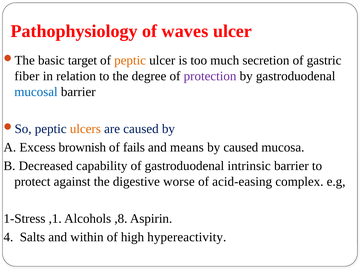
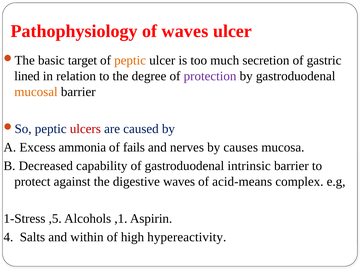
fiber: fiber -> lined
mucosal colour: blue -> orange
ulcers colour: orange -> red
brownish: brownish -> ammonia
means: means -> nerves
by caused: caused -> causes
digestive worse: worse -> waves
acid-easing: acid-easing -> acid-means
,1: ,1 -> ,5
,8: ,8 -> ,1
